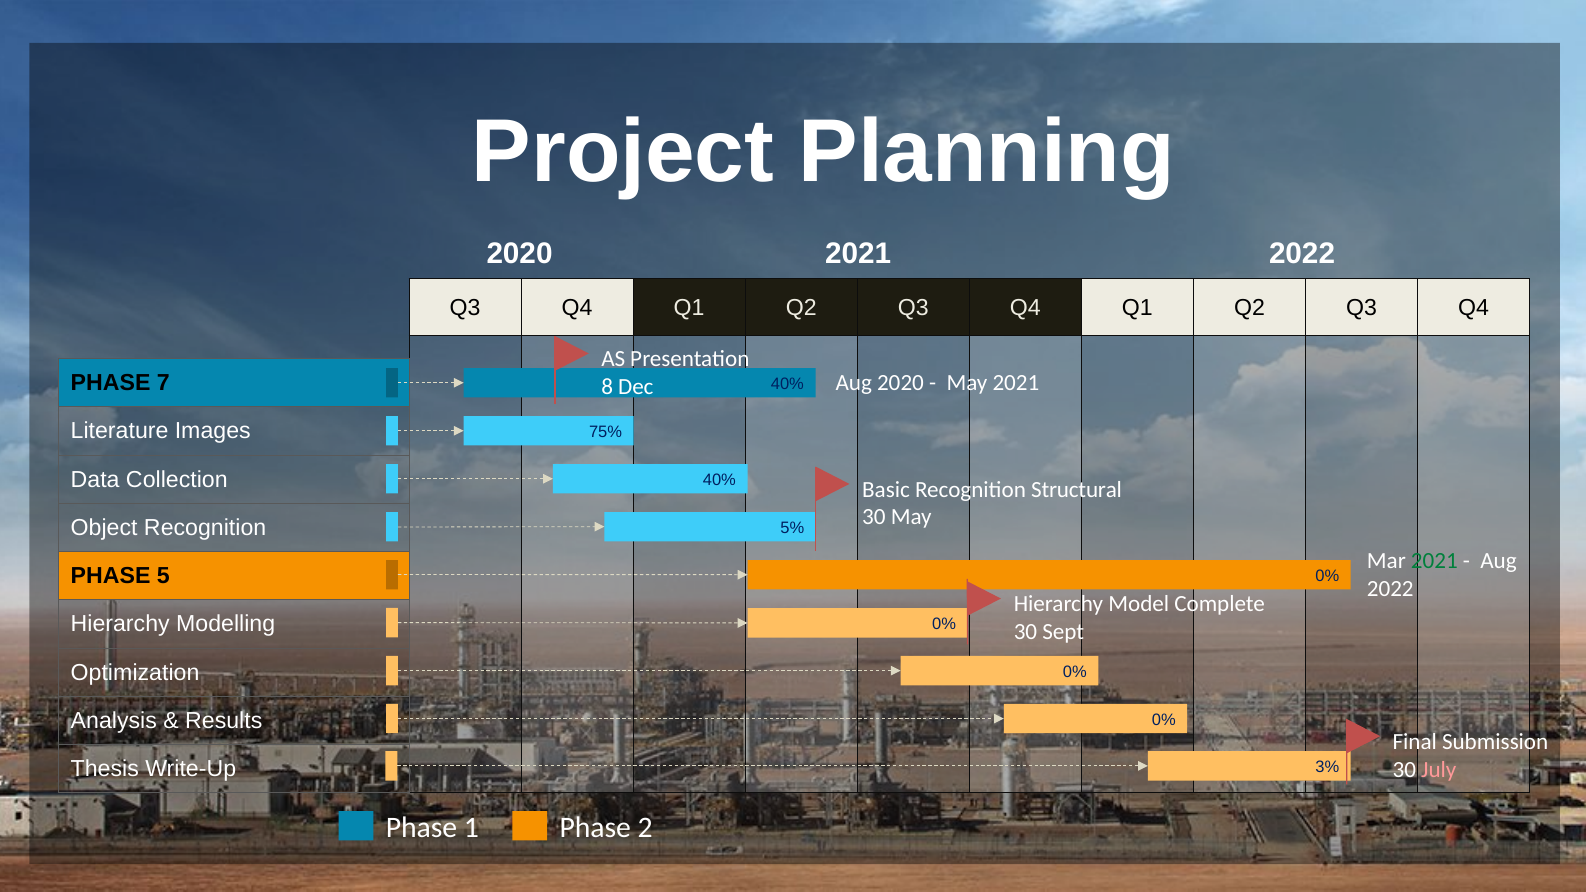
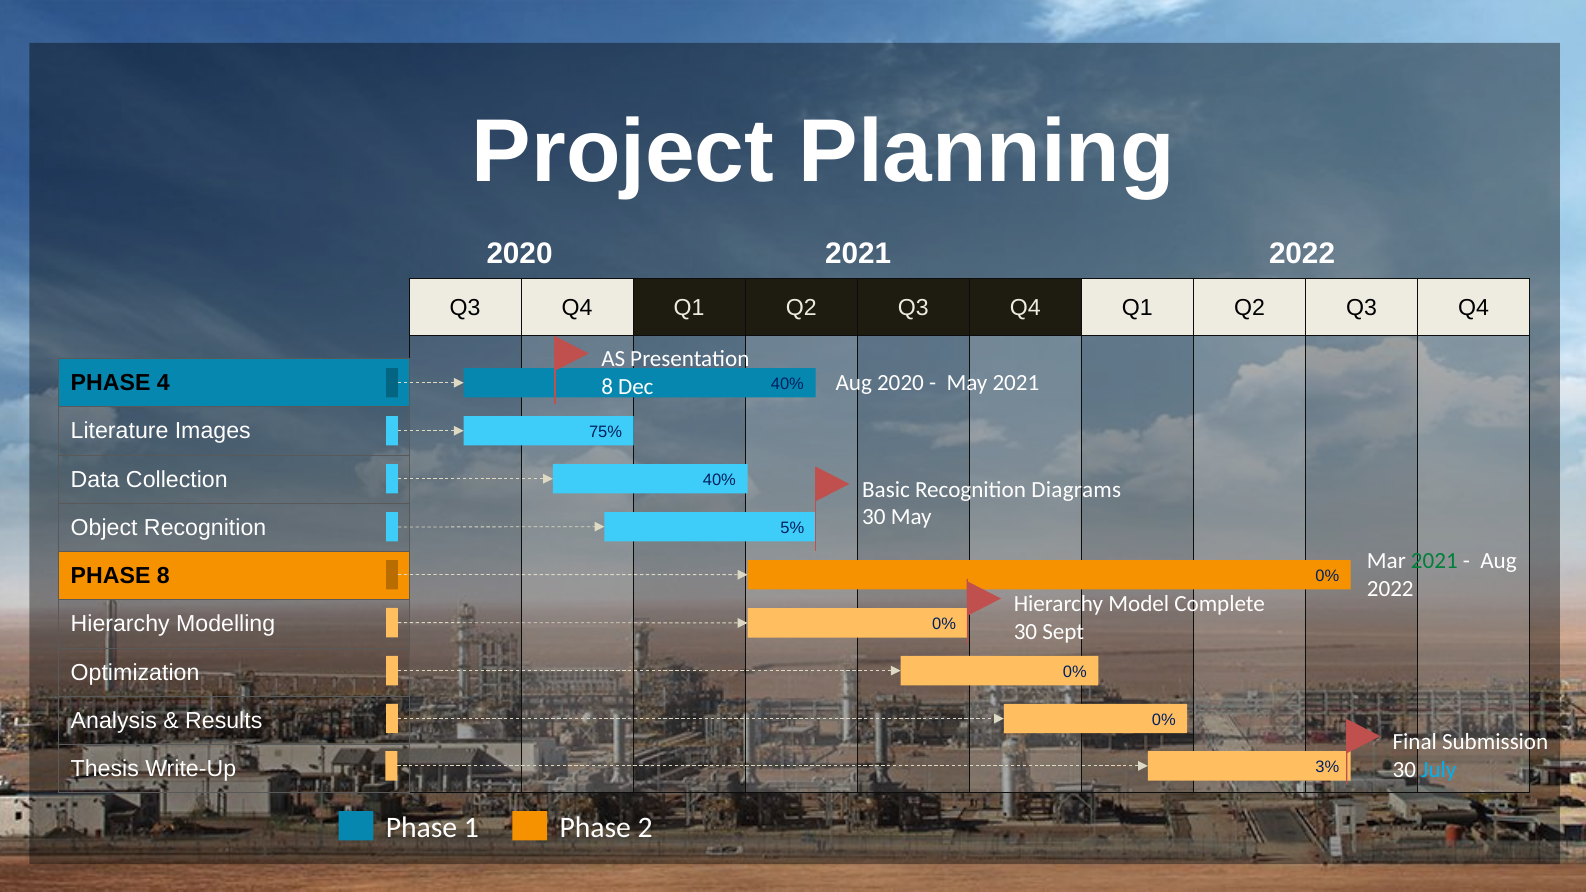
7: 7 -> 4
Structural: Structural -> Diagrams
PHASE 5: 5 -> 8
July colour: pink -> light blue
